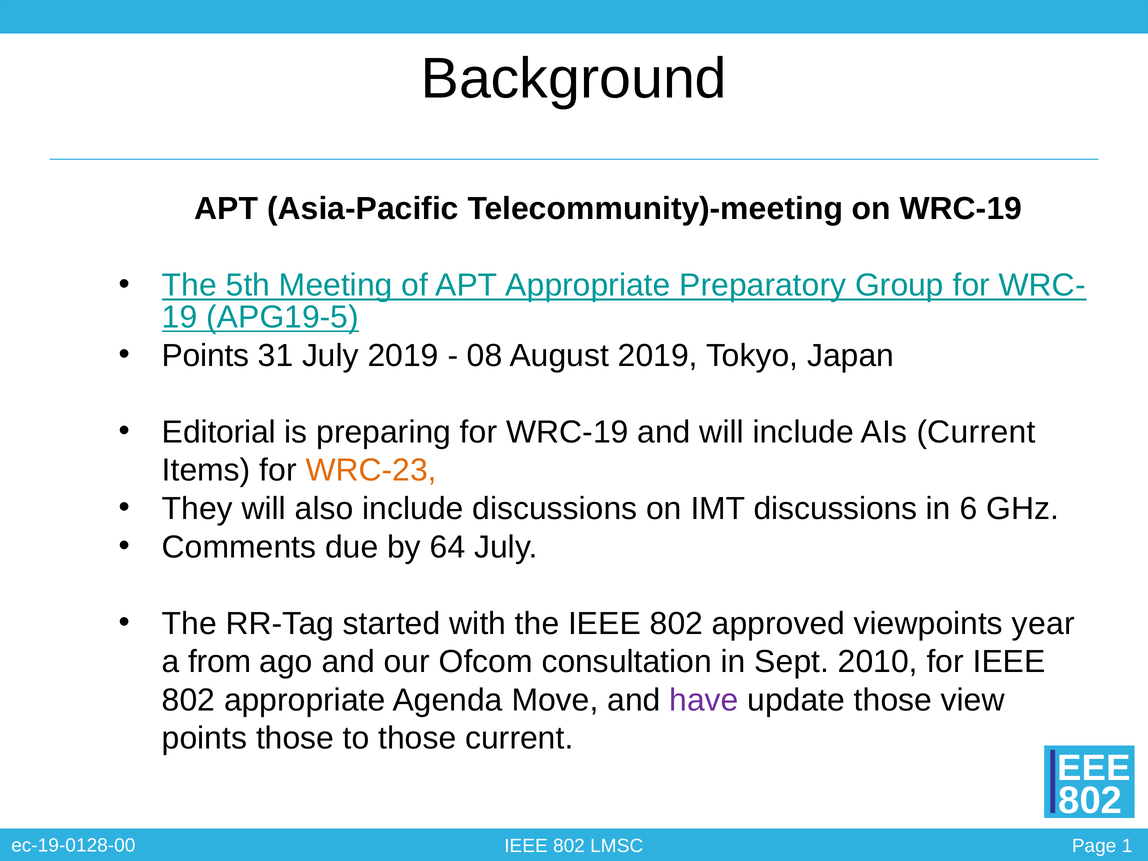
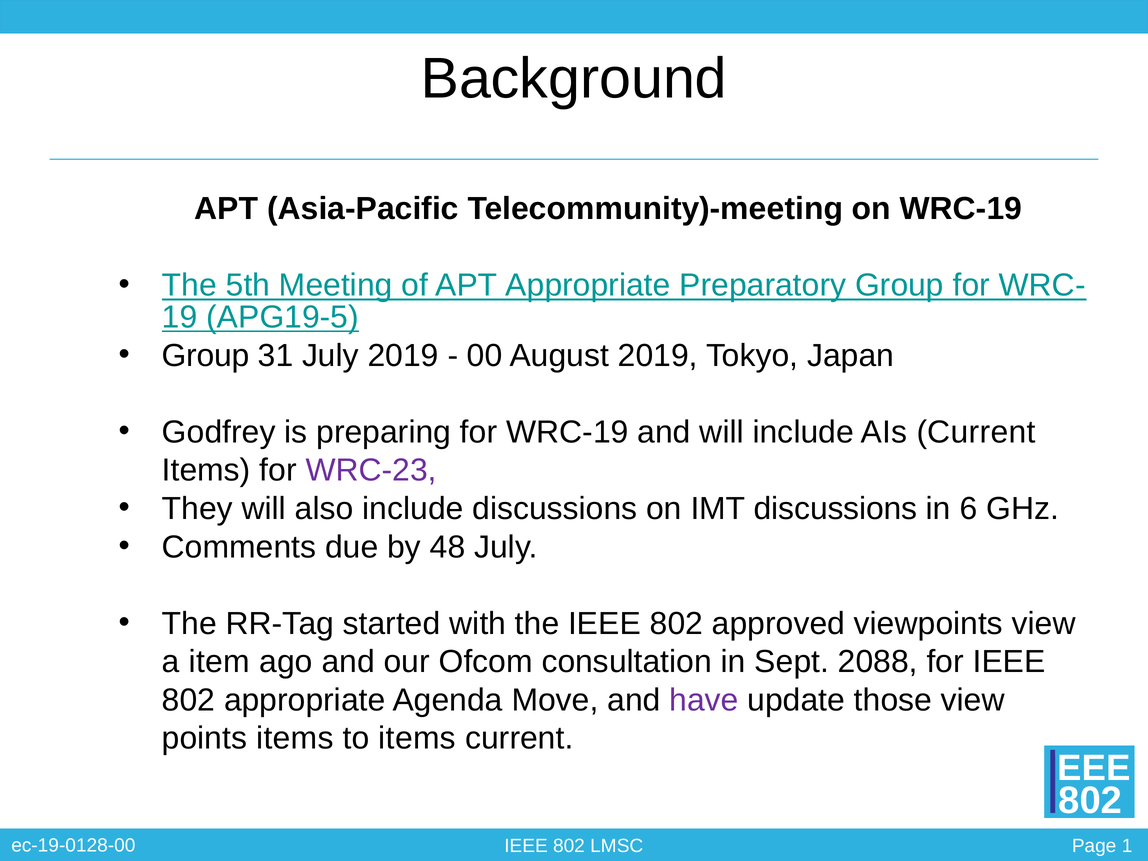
Points at (206, 356): Points -> Group
08: 08 -> 00
Editorial: Editorial -> Godfrey
WRC-23 colour: orange -> purple
64: 64 -> 48
viewpoints year: year -> view
from: from -> item
2010: 2010 -> 2088
points those: those -> items
to those: those -> items
